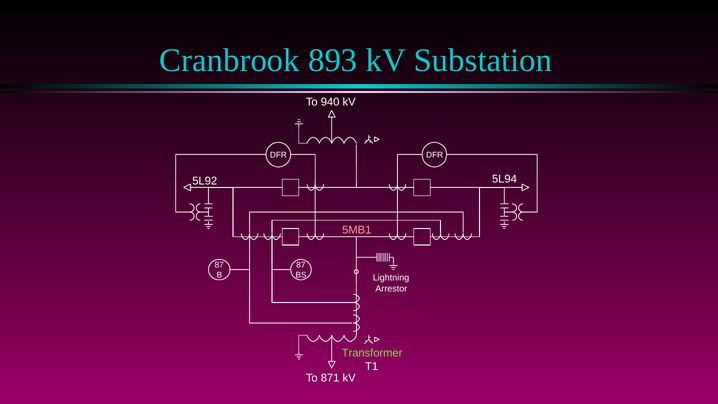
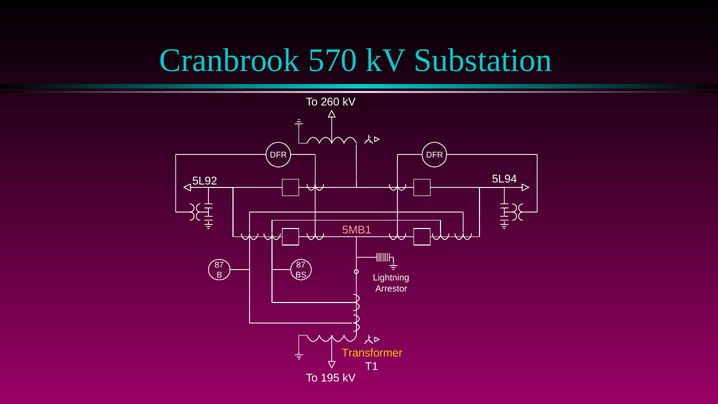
893: 893 -> 570
940: 940 -> 260
Transformer colour: light green -> yellow
871: 871 -> 195
